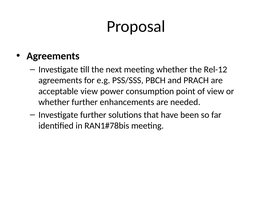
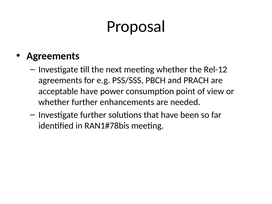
acceptable view: view -> have
